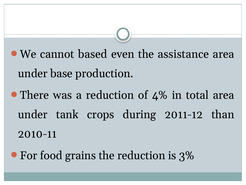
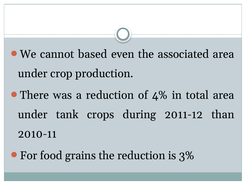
assistance: assistance -> associated
base: base -> crop
